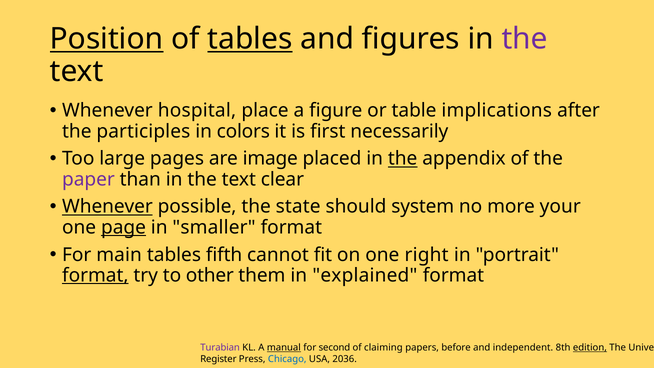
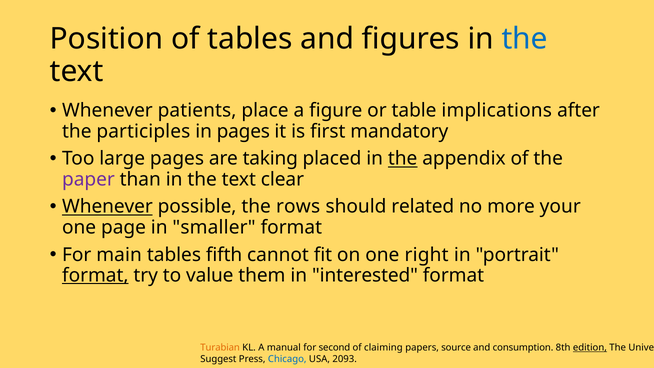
Position underline: present -> none
tables at (250, 39) underline: present -> none
the at (525, 39) colour: purple -> blue
hospital: hospital -> patients
in colors: colors -> pages
necessarily: necessarily -> mandatory
image: image -> taking
state: state -> rows
system: system -> related
page underline: present -> none
other: other -> value
explained: explained -> interested
Turabian colour: purple -> orange
manual underline: present -> none
before: before -> source
independent: independent -> consumption
Register: Register -> Suggest
2036: 2036 -> 2093
